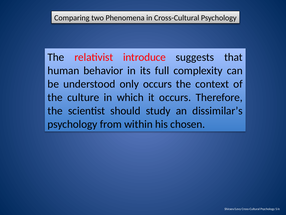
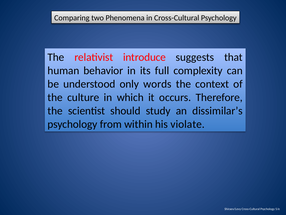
only occurs: occurs -> words
chosen: chosen -> violate
